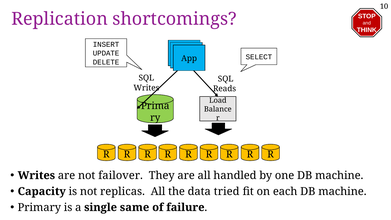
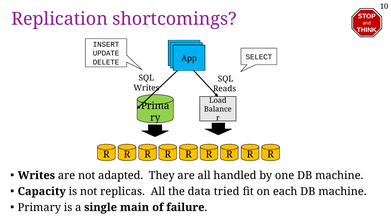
failover: failover -> adapted
same: same -> main
